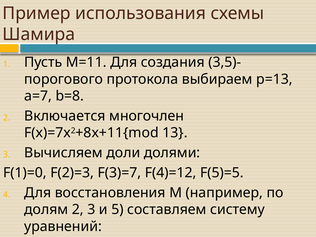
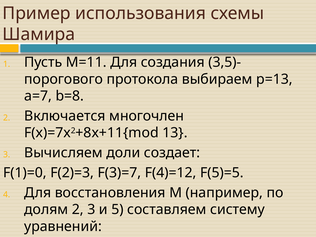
долями: долями -> создает
